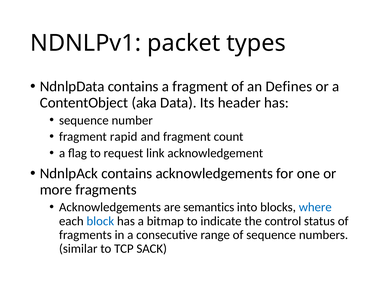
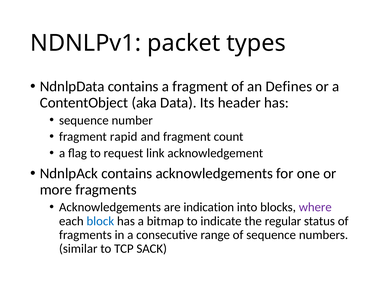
semantics: semantics -> indication
where colour: blue -> purple
control: control -> regular
